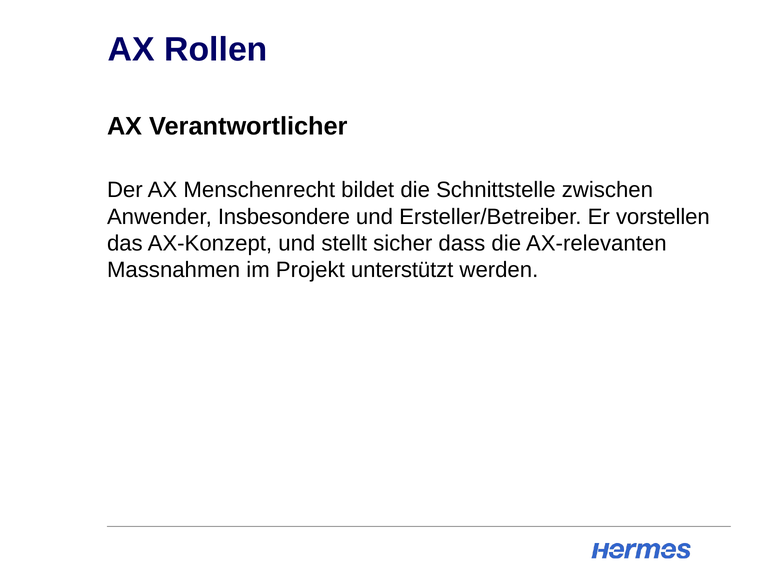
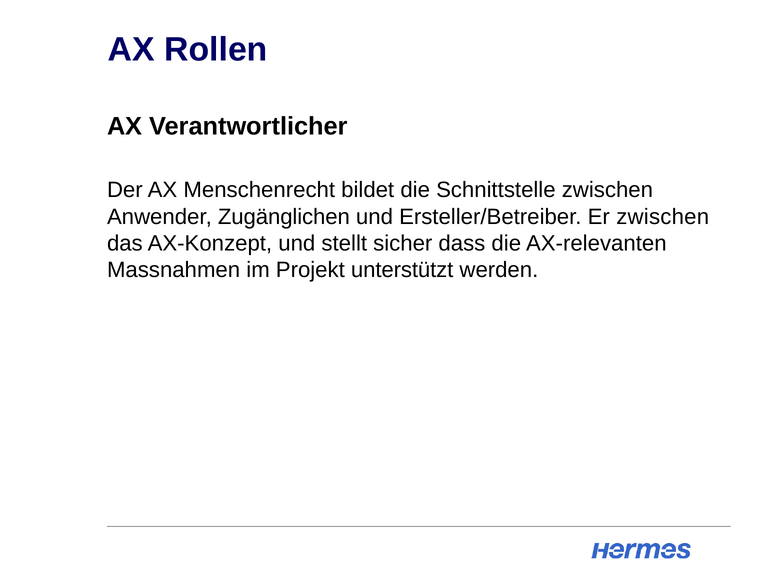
Insbesondere: Insbesondere -> Zugänglichen
Er vorstellen: vorstellen -> zwischen
